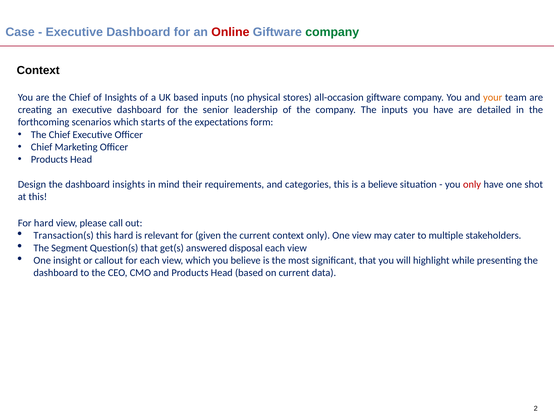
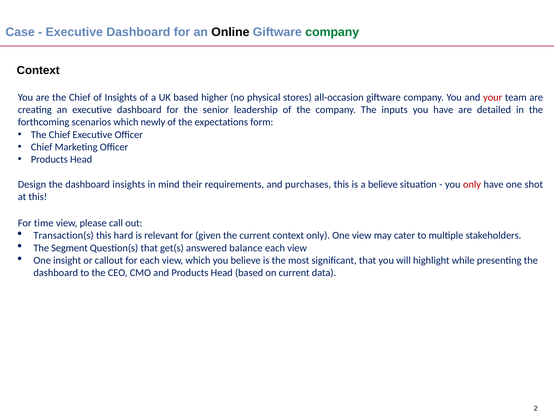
Online colour: red -> black
based inputs: inputs -> higher
your colour: orange -> red
starts: starts -> newly
categories: categories -> purchases
For hard: hard -> time
disposal: disposal -> balance
